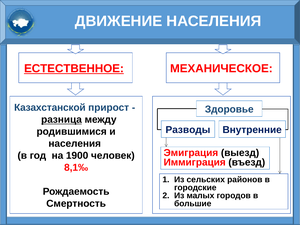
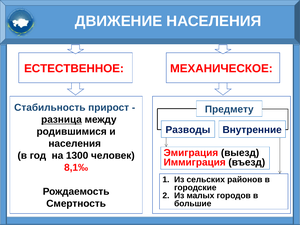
ЕСТЕСТВЕННОЕ underline: present -> none
Казахстанской: Казахстанской -> Стабильность
Здоровье: Здоровье -> Предмету
1900: 1900 -> 1300
